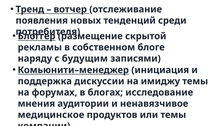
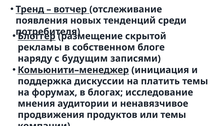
имиджу: имиджу -> платить
медицинское: медицинское -> продвижения
